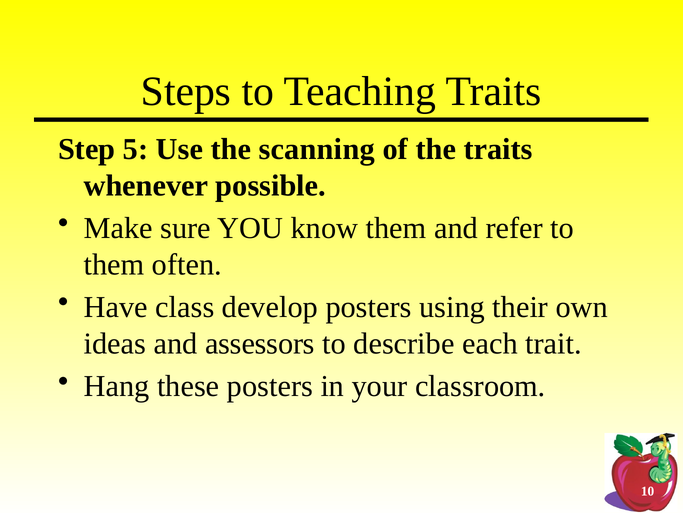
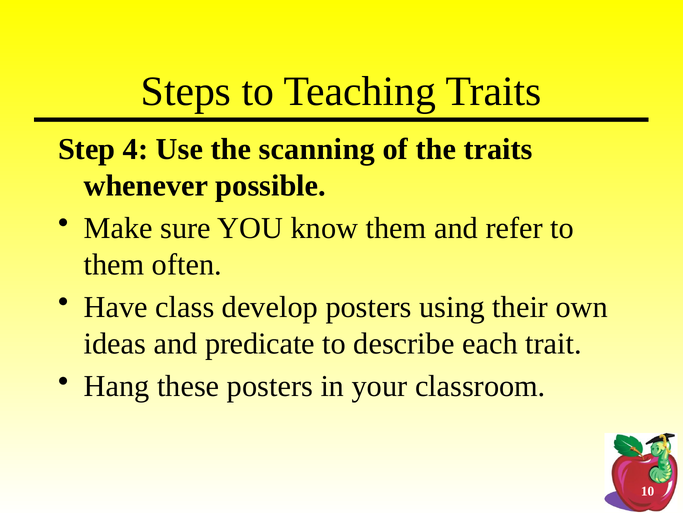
5: 5 -> 4
assessors: assessors -> predicate
